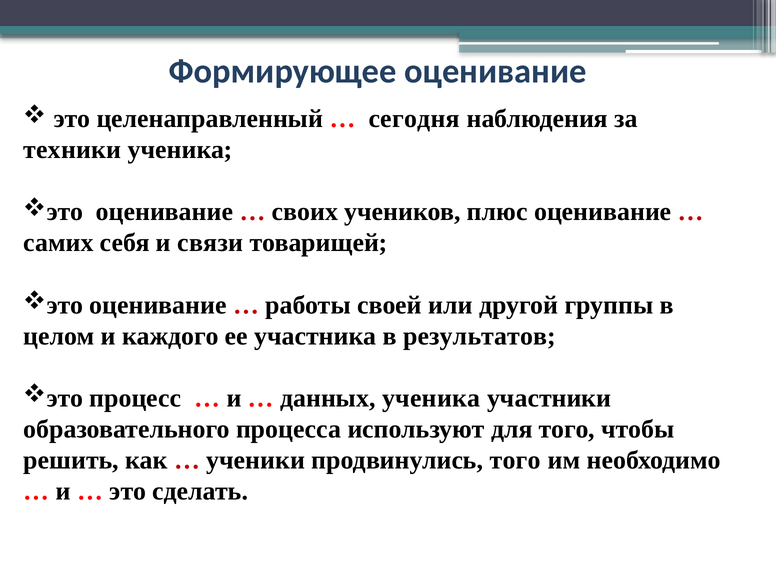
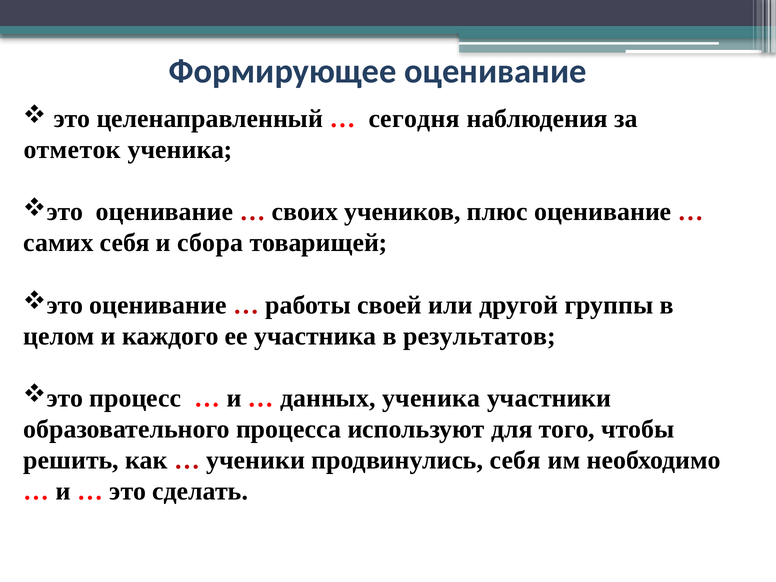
техники: техники -> отметок
связи: связи -> сбора
продвинулись того: того -> себя
